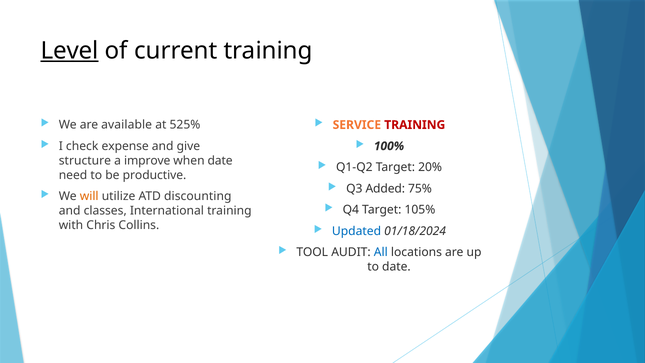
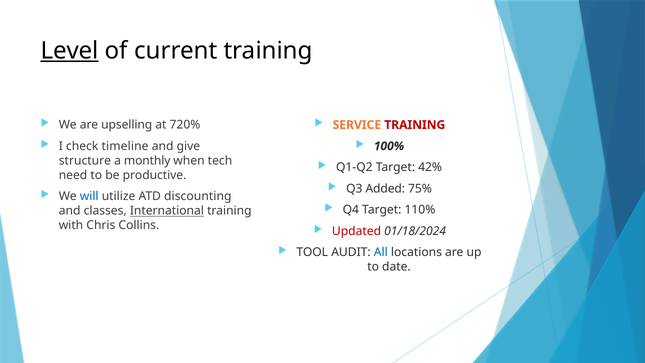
available: available -> upselling
525%: 525% -> 720%
expense: expense -> timeline
improve: improve -> monthly
when date: date -> tech
20%: 20% -> 42%
will colour: orange -> blue
105%: 105% -> 110%
International underline: none -> present
Updated colour: blue -> red
